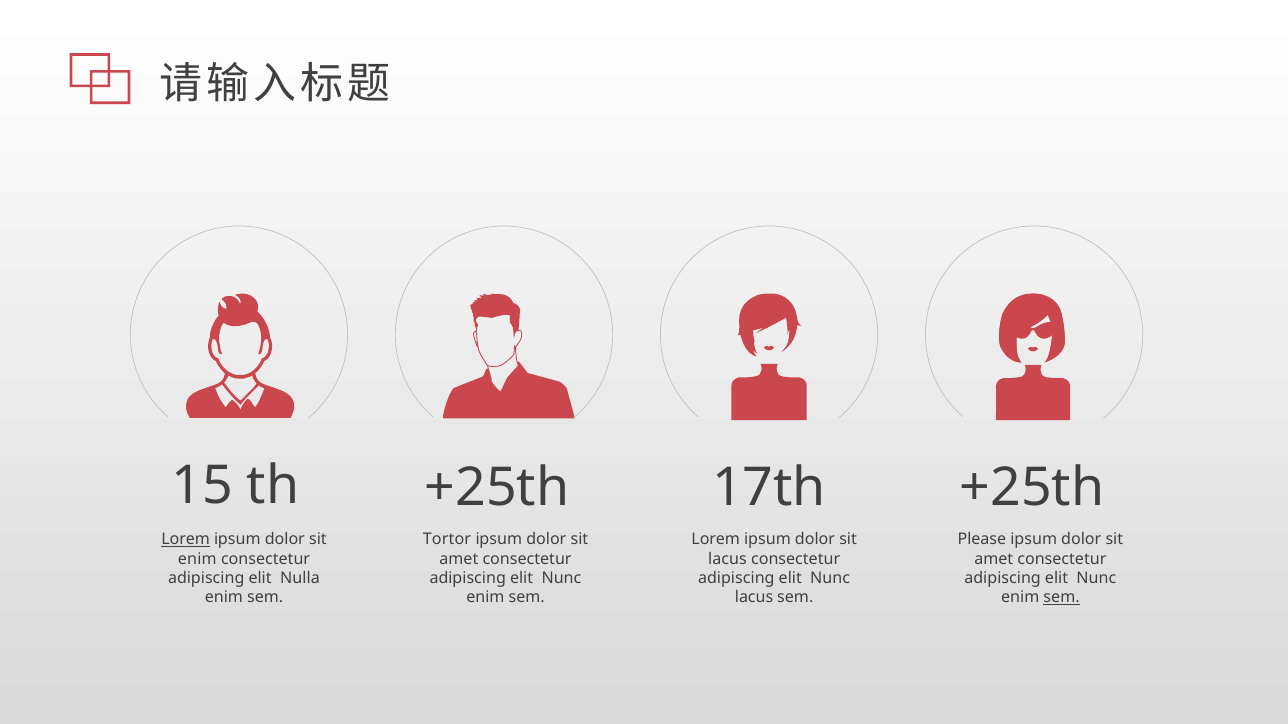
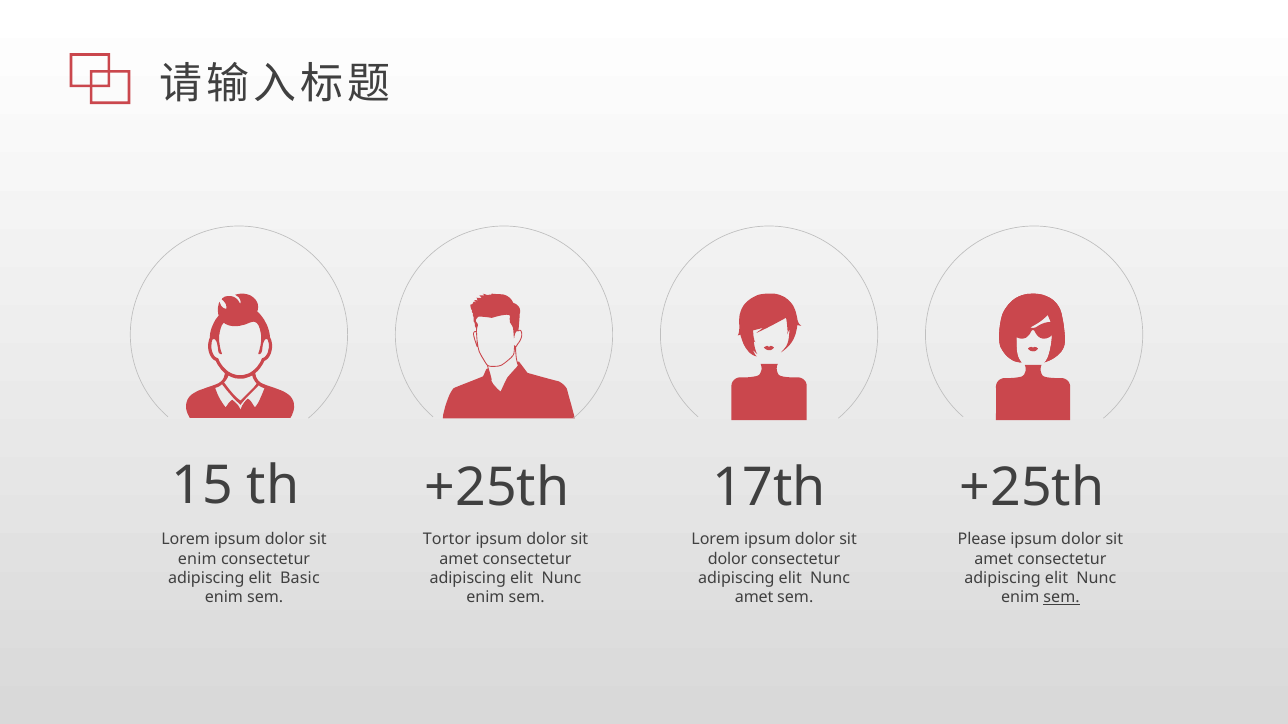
Lorem at (186, 540) underline: present -> none
lacus at (727, 559): lacus -> dolor
Nulla: Nulla -> Basic
lacus at (754, 598): lacus -> amet
